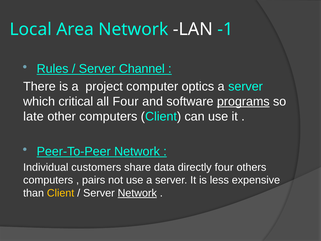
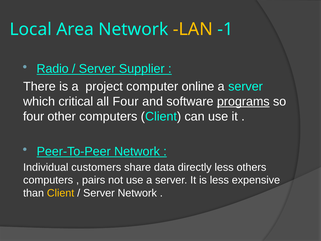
LAN colour: white -> yellow
Rules: Rules -> Radio
Channel: Channel -> Supplier
optics: optics -> online
late at (33, 116): late -> four
directly four: four -> less
Network at (137, 193) underline: present -> none
